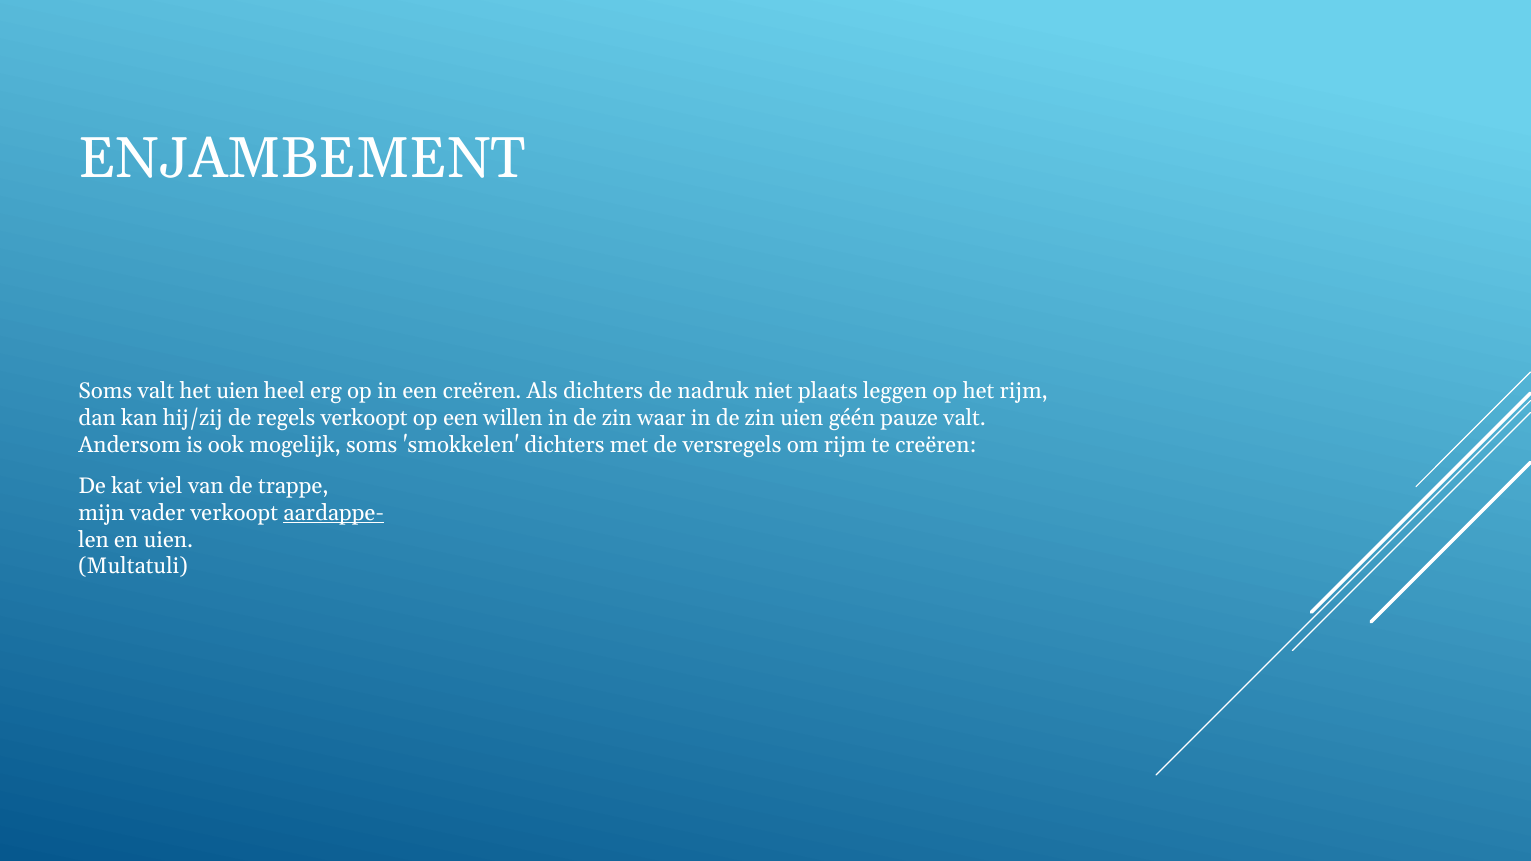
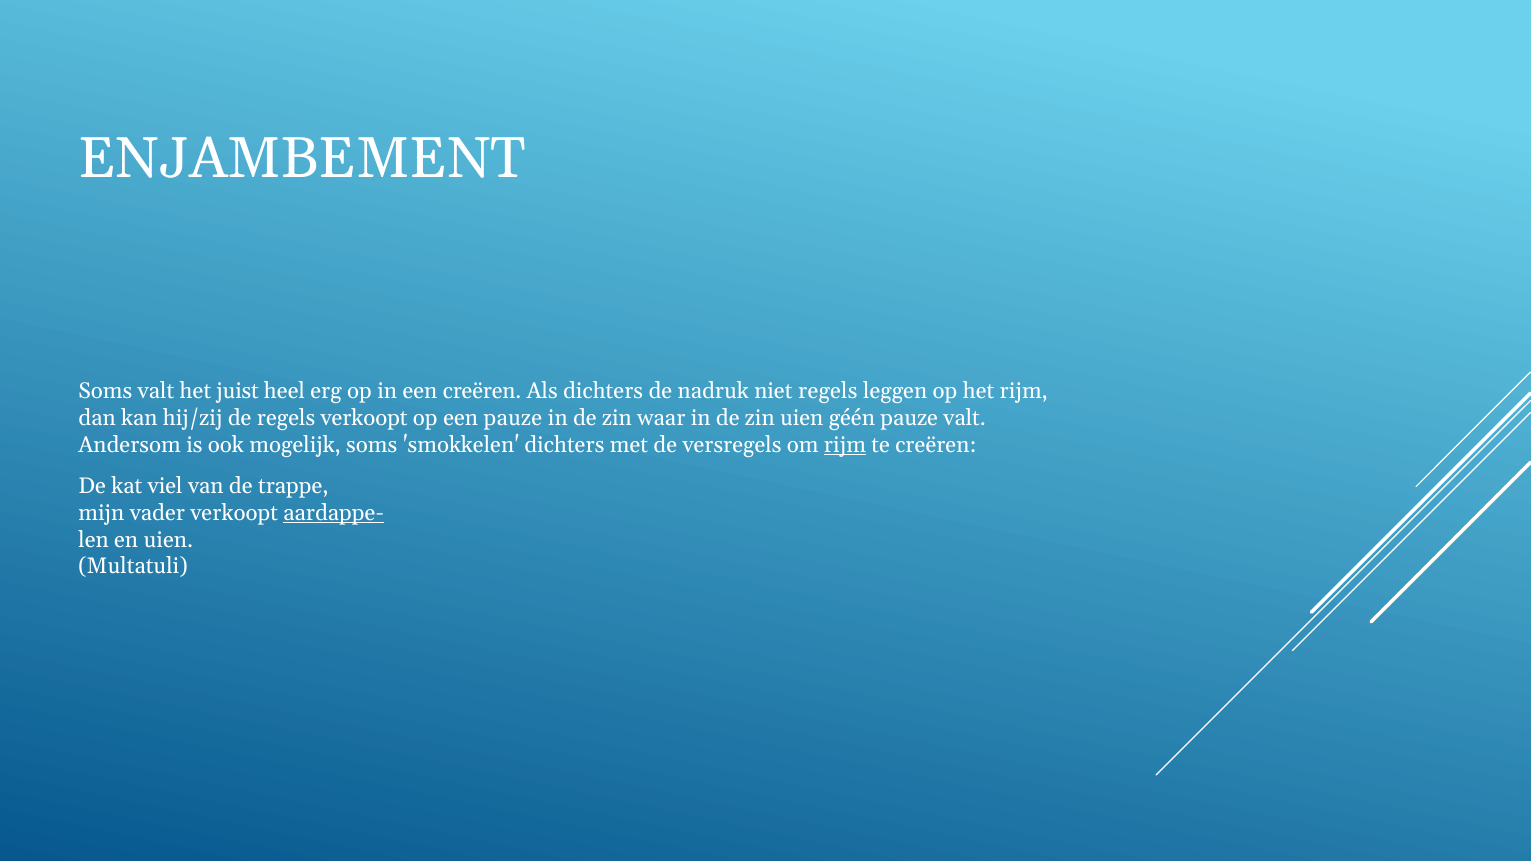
het uien: uien -> juist
niet plaats: plaats -> regels
een willen: willen -> pauze
rijm at (845, 445) underline: none -> present
